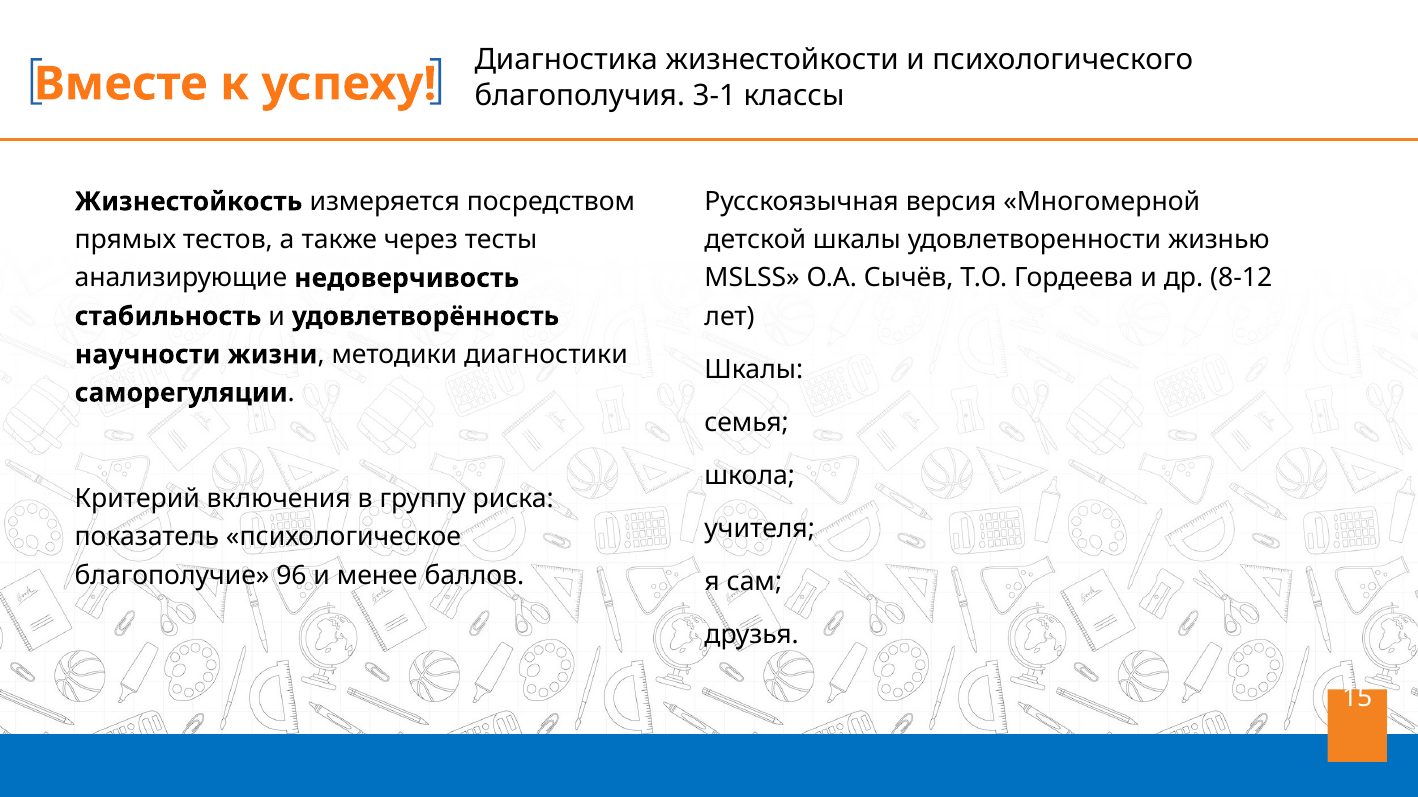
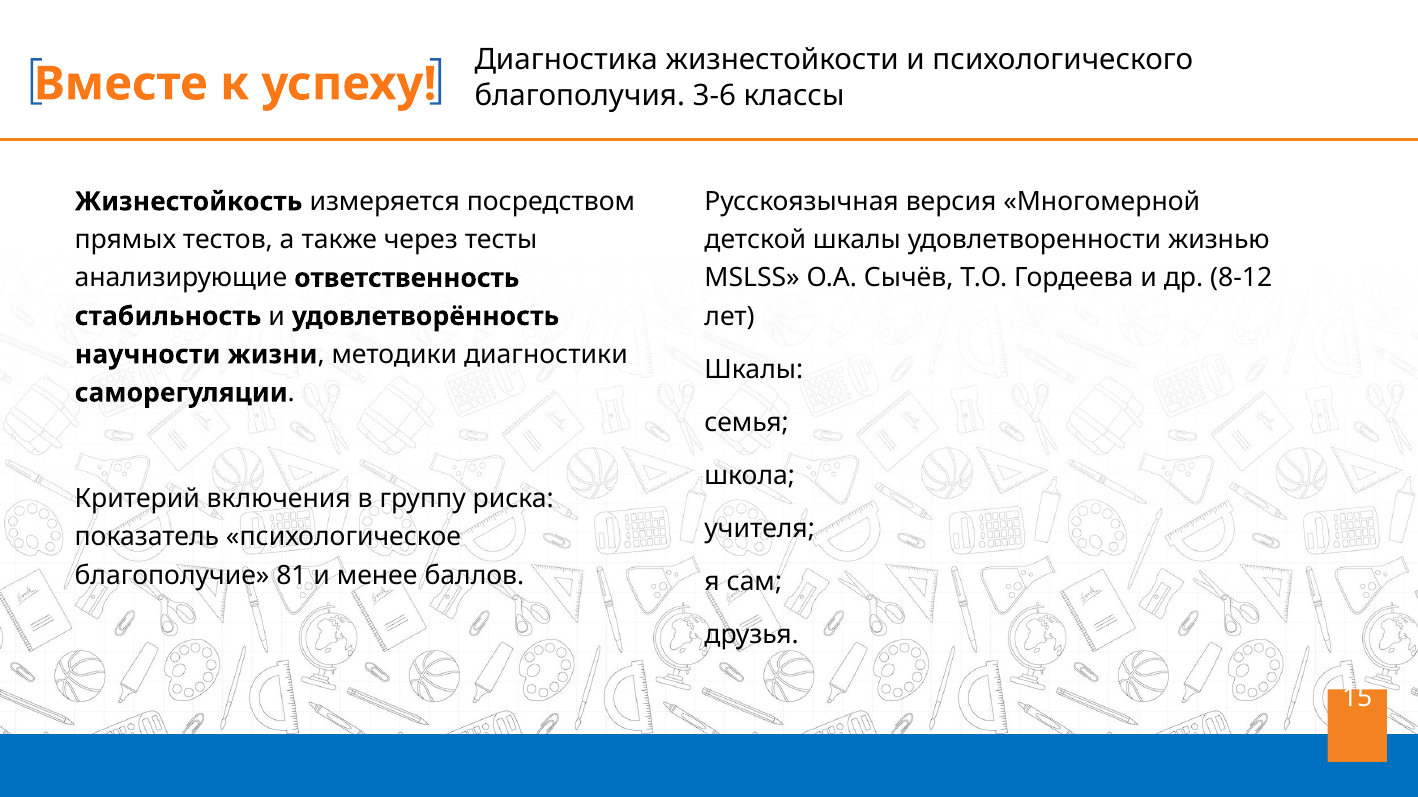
3-1: 3-1 -> 3-6
недоверчивость: недоверчивость -> ответственность
96: 96 -> 81
